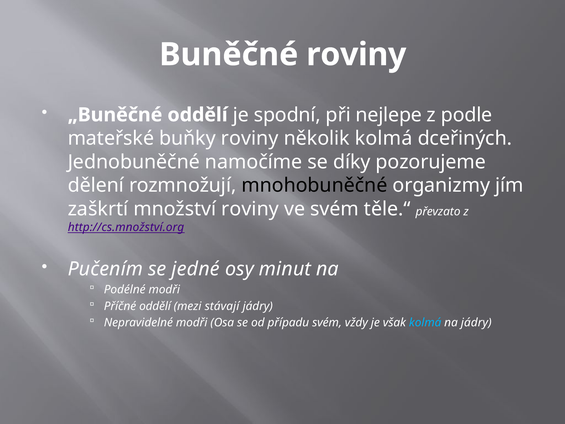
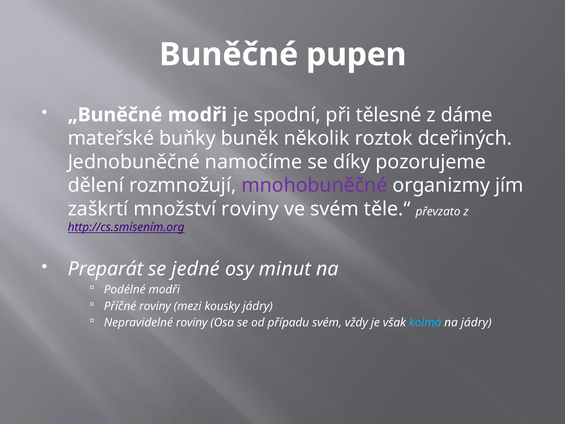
Buněčné roviny: roviny -> pupen
„Buněčné oddělí: oddělí -> modři
nejlepe: nejlepe -> tělesné
podle: podle -> dáme
buňky roviny: roviny -> buněk
několik kolmá: kolmá -> roztok
mnohobuněčné colour: black -> purple
http://cs.množství.org: http://cs.množství.org -> http://cs.smísením.org
Pučením: Pučením -> Preparát
Příčné oddělí: oddělí -> roviny
stávají: stávají -> kousky
Nepravidelné modři: modři -> roviny
